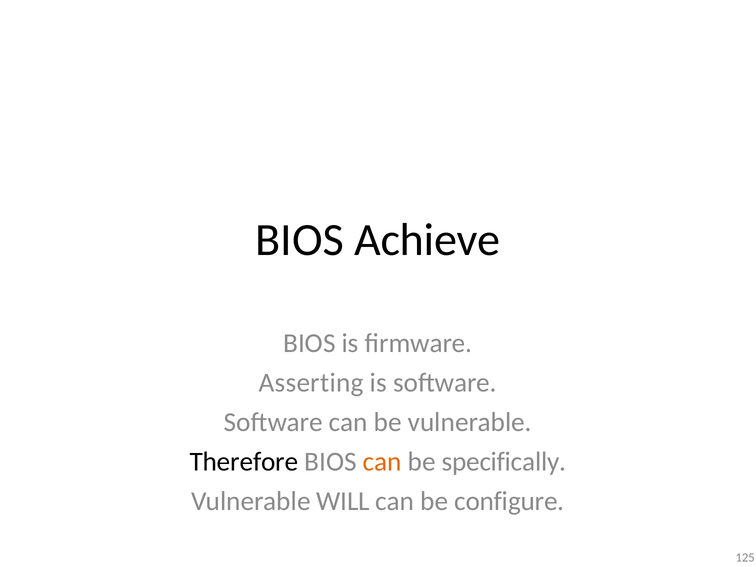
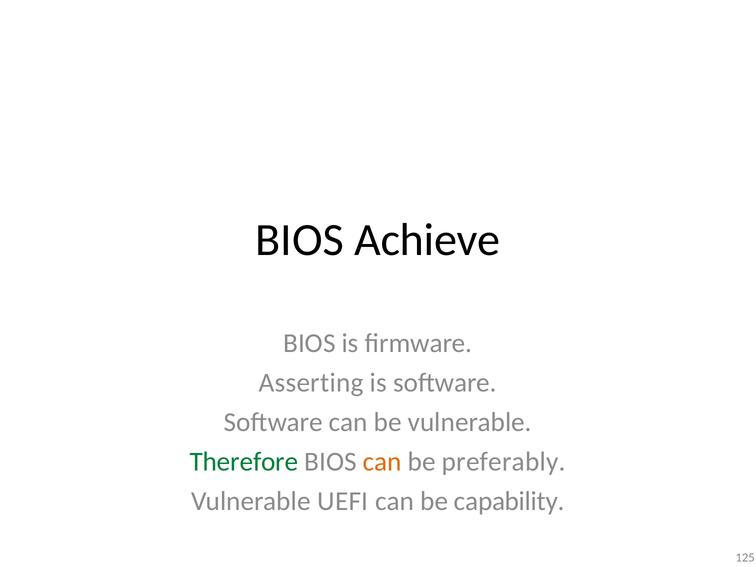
Therefore colour: black -> green
specifically: specifically -> preferably
WILL: WILL -> UEFI
configure: configure -> capability
